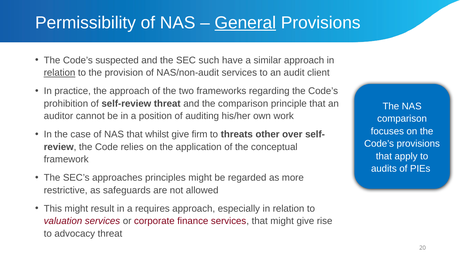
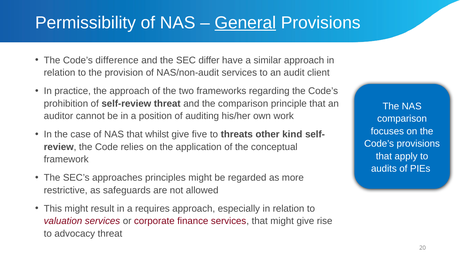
suspected: suspected -> difference
such: such -> differ
relation at (60, 73) underline: present -> none
firm: firm -> five
over: over -> kind
